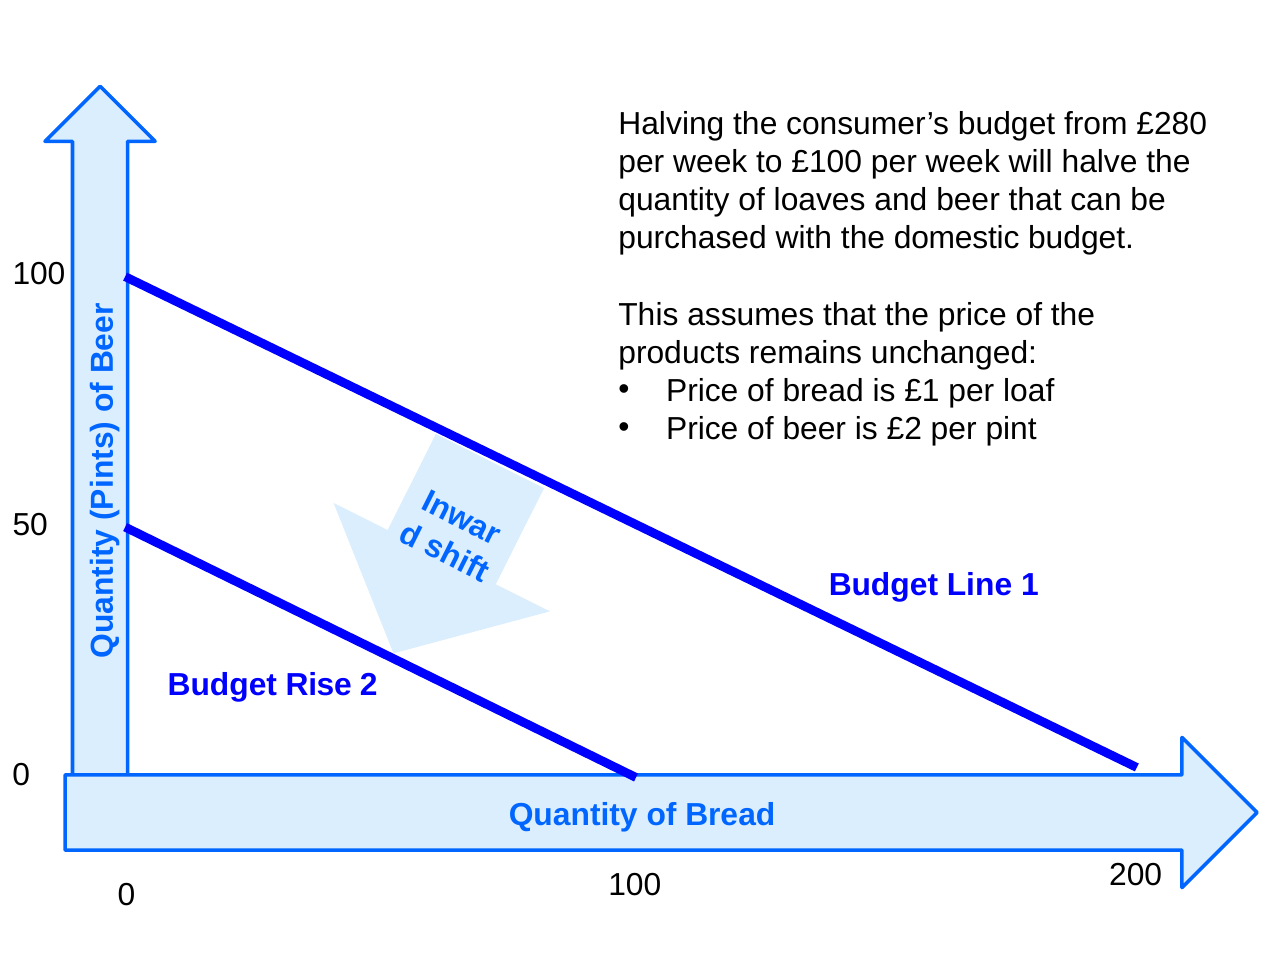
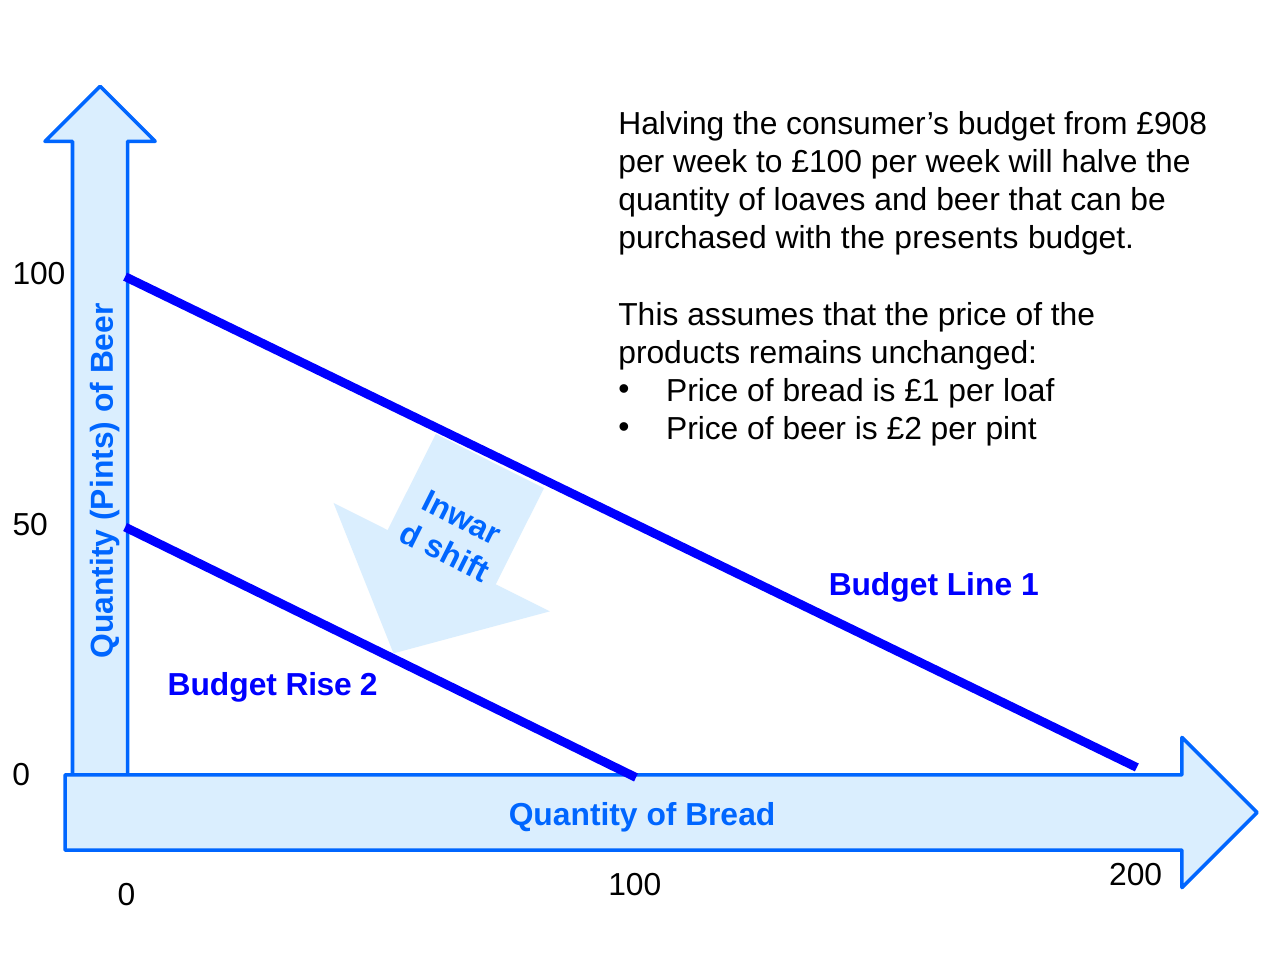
£280: £280 -> £908
domestic: domestic -> presents
